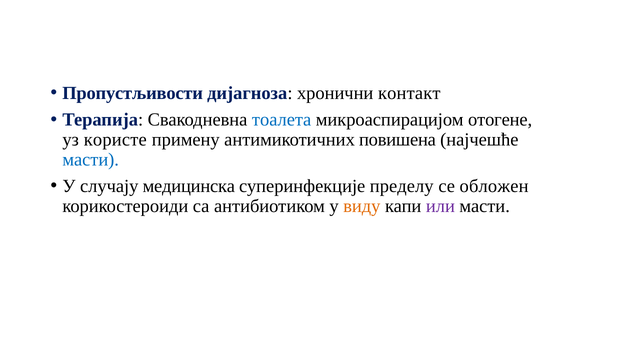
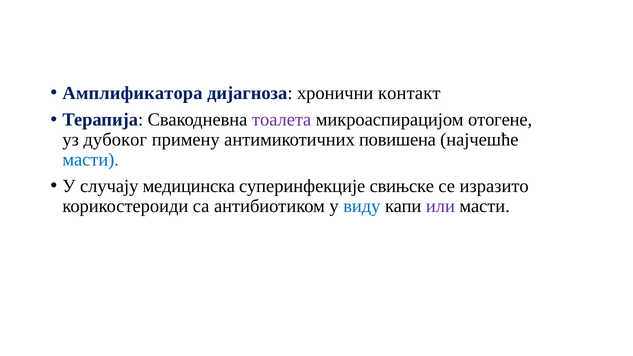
Пропустљивости: Пропустљивости -> Амплификатора
тоалета colour: blue -> purple
користе: користе -> дубоког
пределу: пределу -> свињске
обложен: обложен -> изразито
виду colour: orange -> blue
